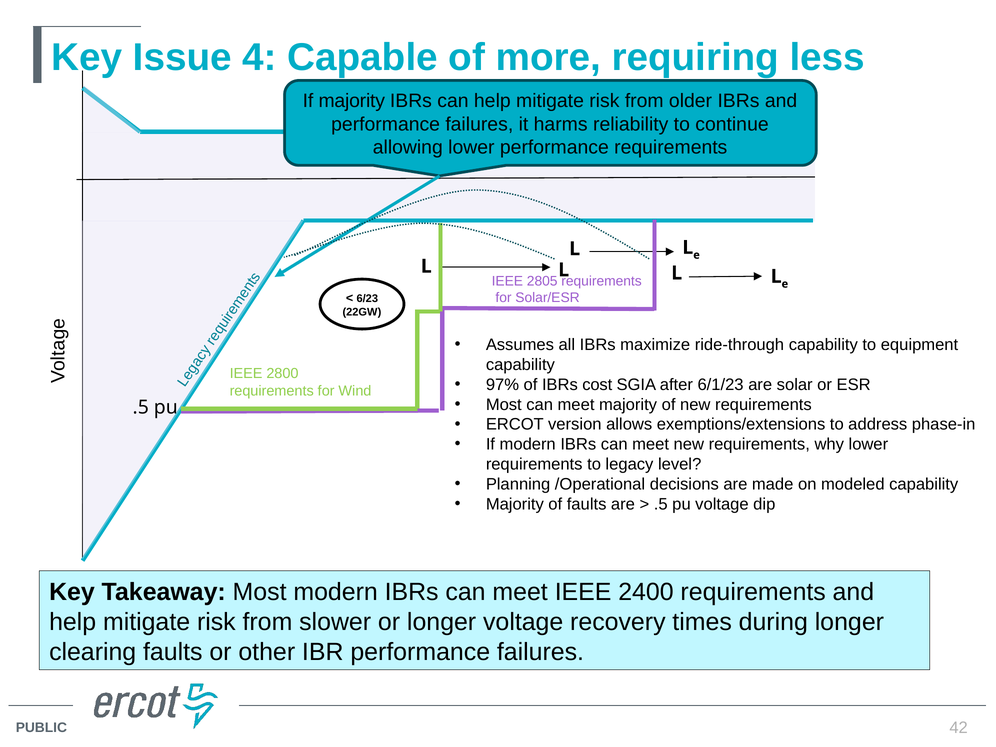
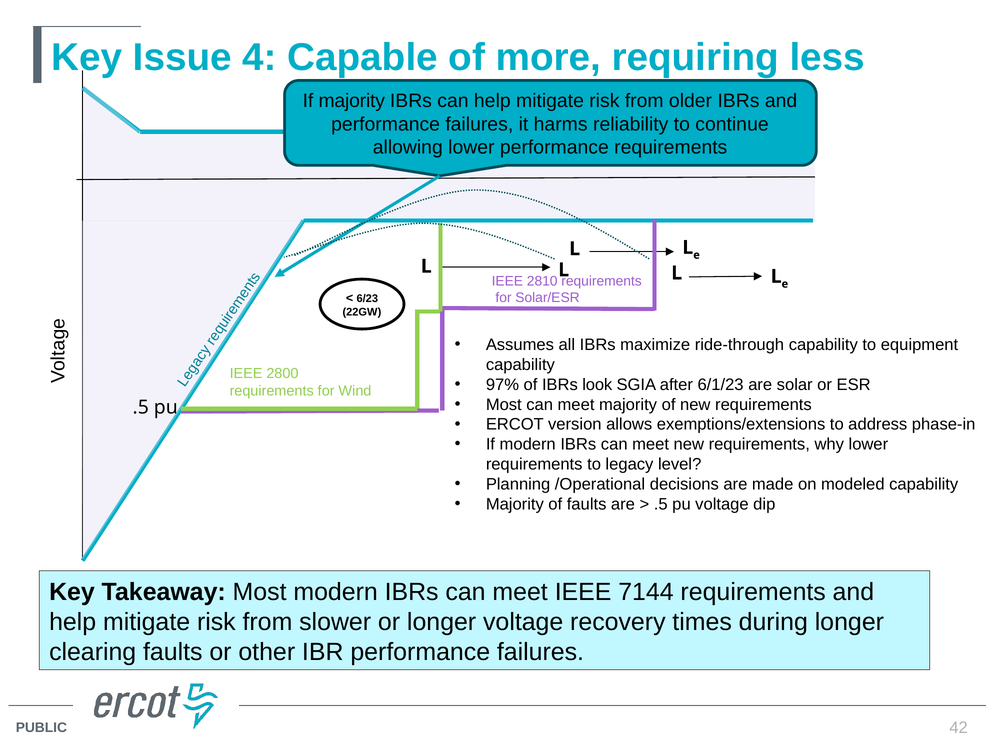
2805: 2805 -> 2810
cost: cost -> look
2400: 2400 -> 7144
